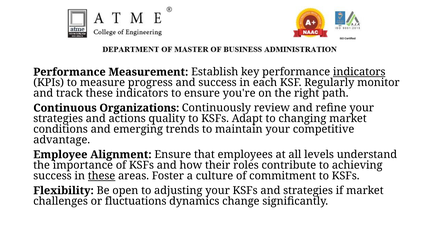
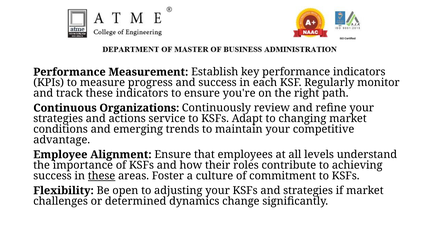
indicators at (359, 72) underline: present -> none
quality: quality -> service
fluctuations: fluctuations -> determined
